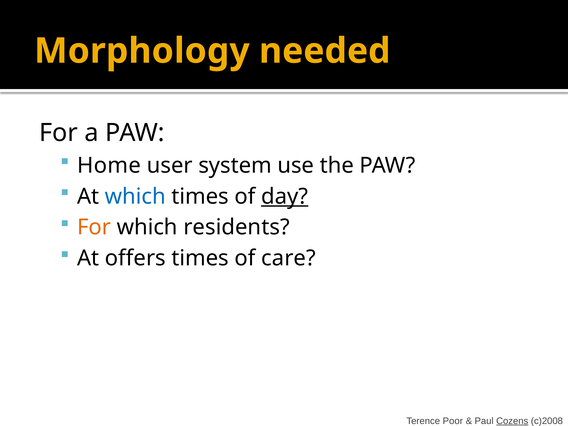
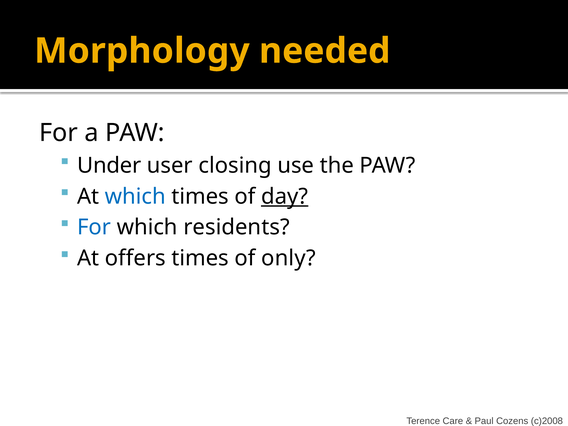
Home: Home -> Under
system: system -> closing
For at (94, 227) colour: orange -> blue
care: care -> only
Poor: Poor -> Care
Cozens underline: present -> none
